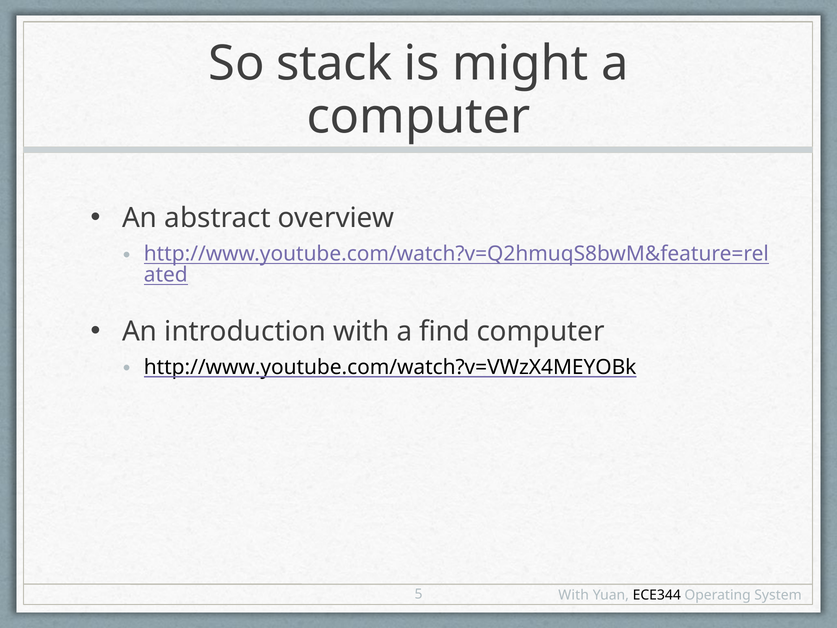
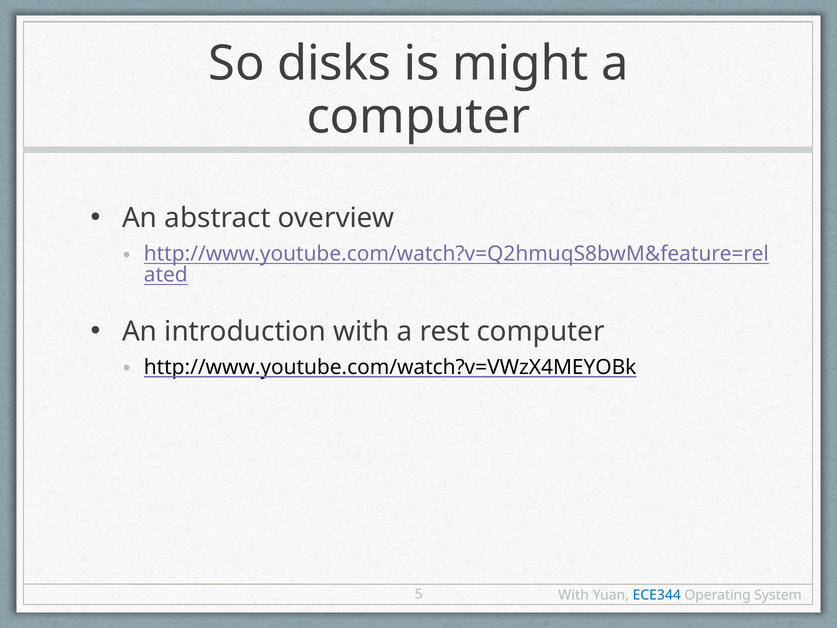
stack: stack -> disks
find: find -> rest
ECE344 colour: black -> blue
